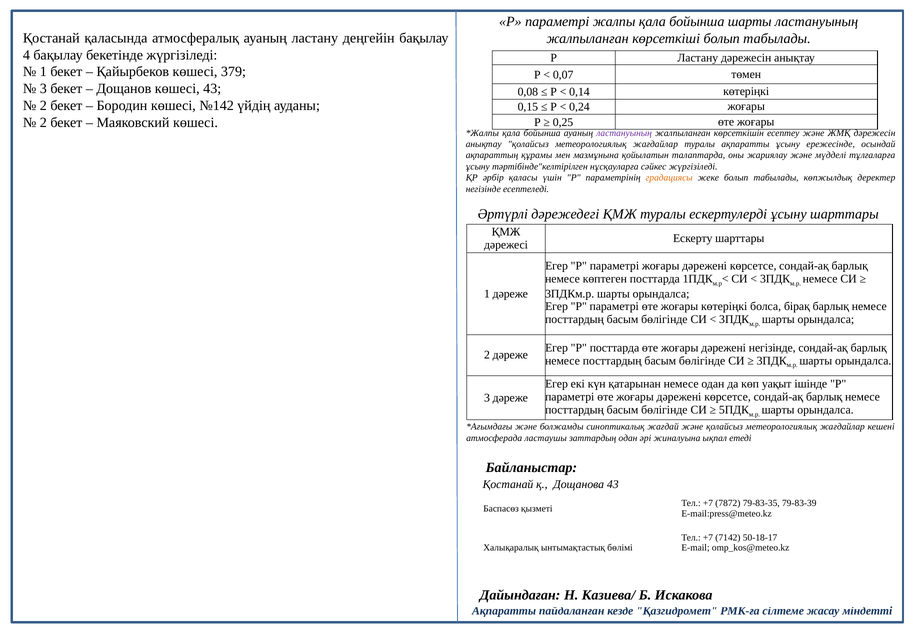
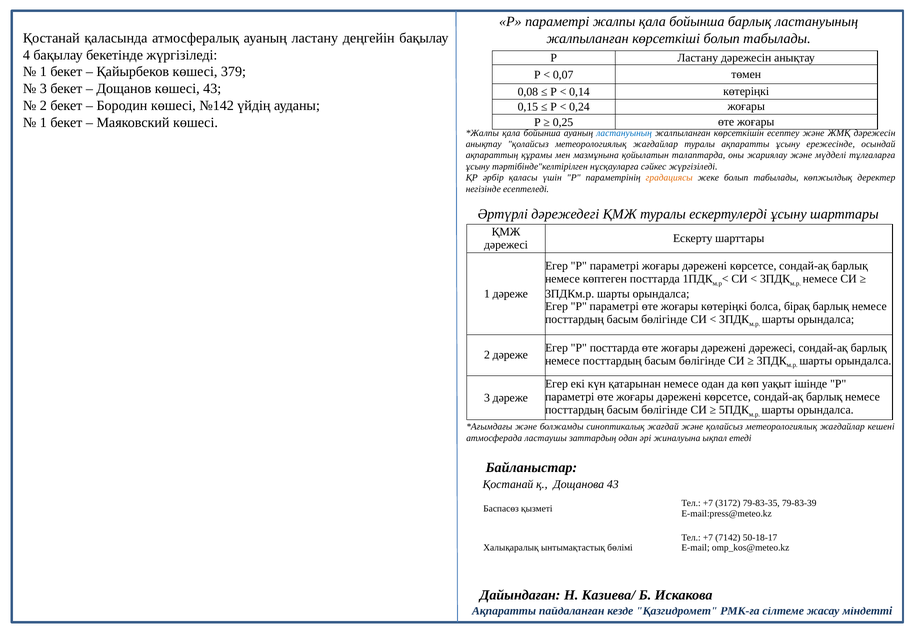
бойынша шарты: шарты -> барлық
2 at (43, 123): 2 -> 1
ластануының at (624, 133) colour: purple -> blue
дәрежені негізінде: негізінде -> дәрежесі
7872: 7872 -> 3172
